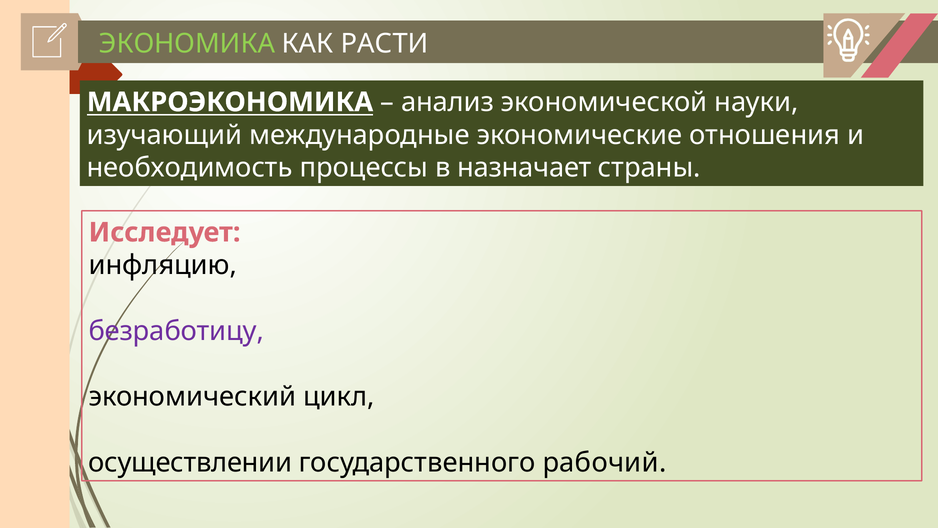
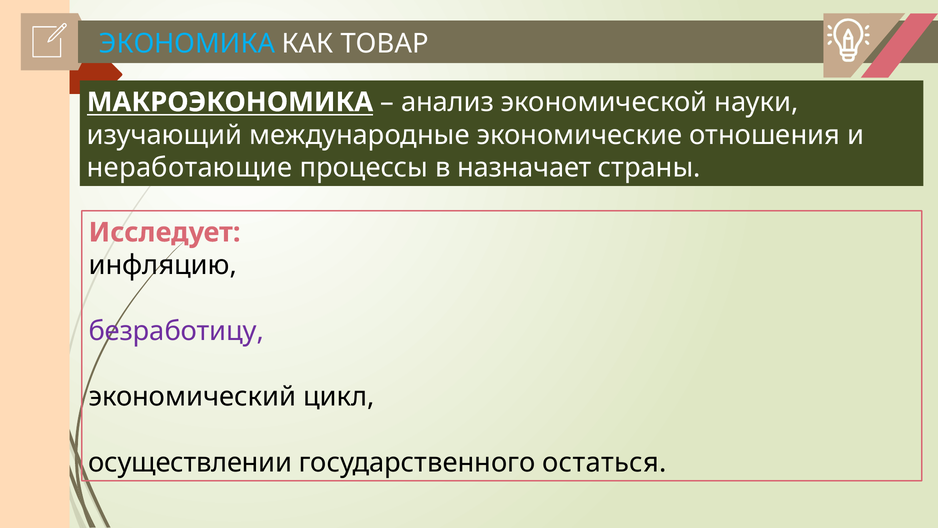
ЭКОНОМИКА colour: light green -> light blue
РАСТИ: РАСТИ -> ТОВАР
необходимость: необходимость -> неработающие
рабочий: рабочий -> остаться
